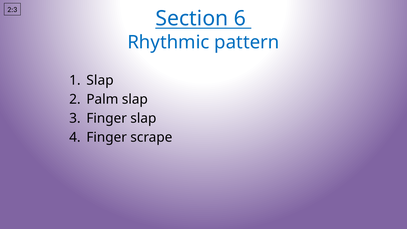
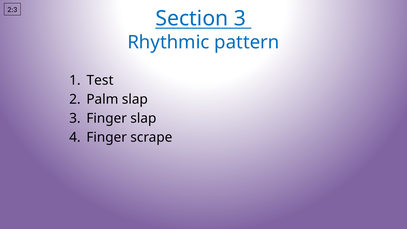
Section 6: 6 -> 3
1 Slap: Slap -> Test
